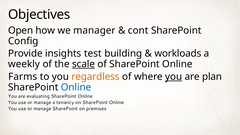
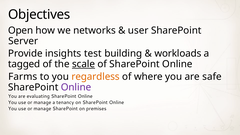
manager: manager -> networks
cont: cont -> user
Config: Config -> Server
weekly: weekly -> tagged
you at (174, 77) underline: present -> none
plan: plan -> safe
Online at (76, 87) colour: blue -> purple
